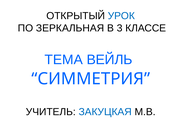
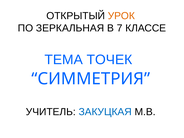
УРОК colour: blue -> orange
3: 3 -> 7
ВЕЙЛЬ: ВЕЙЛЬ -> ТОЧЕК
